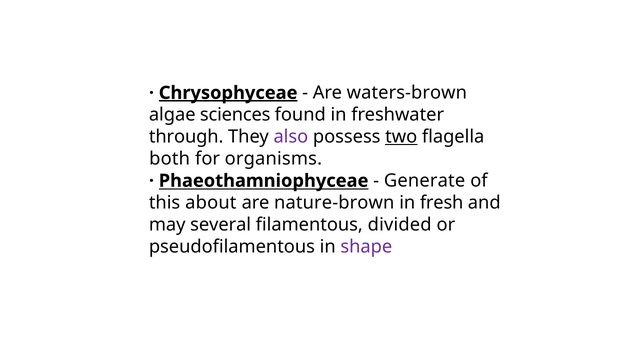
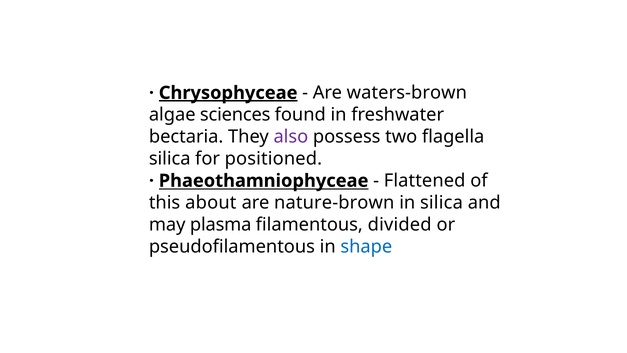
through: through -> bectaria
two underline: present -> none
both at (170, 159): both -> silica
organisms: organisms -> positioned
Generate: Generate -> Flattened
in fresh: fresh -> silica
several: several -> plasma
shape colour: purple -> blue
